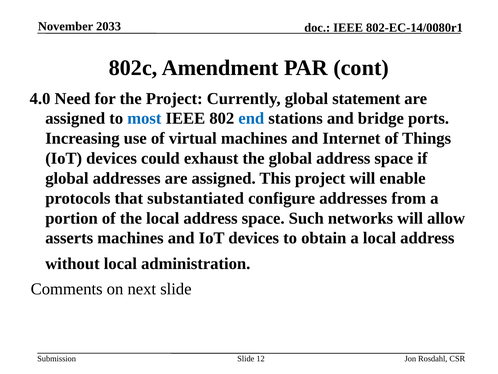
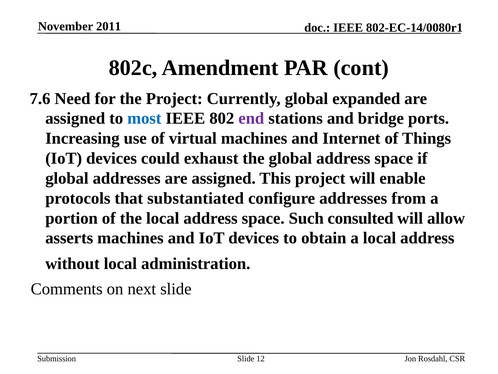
2033: 2033 -> 2011
4.0: 4.0 -> 7.6
statement: statement -> expanded
end colour: blue -> purple
networks: networks -> consulted
